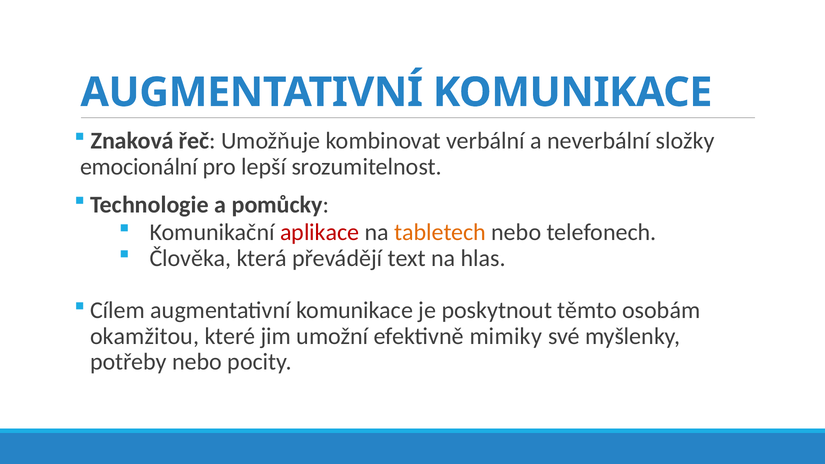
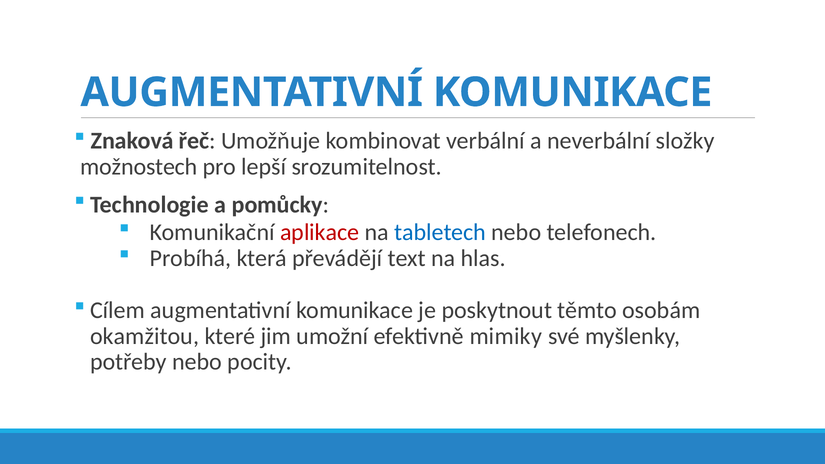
emocionální: emocionální -> možnostech
tabletech colour: orange -> blue
Člověka: Člověka -> Probíhá
